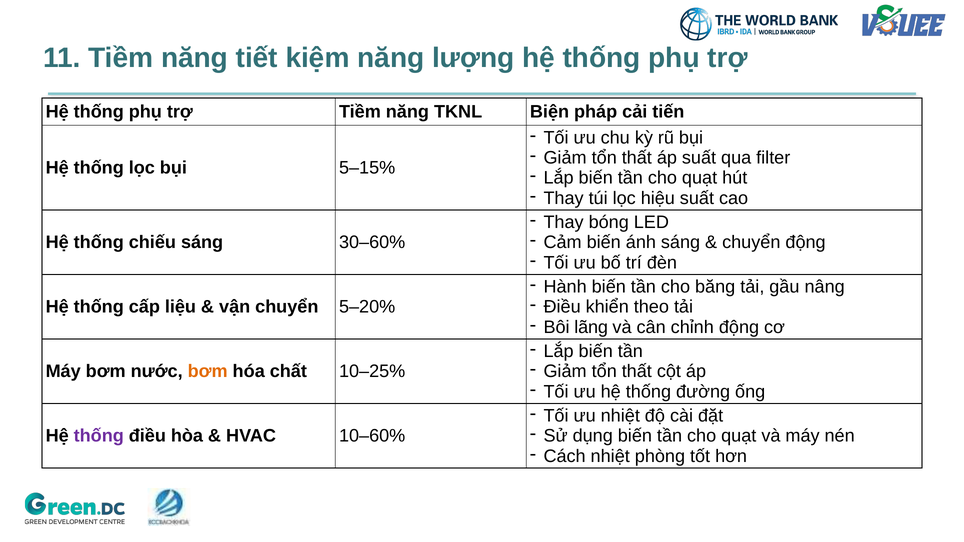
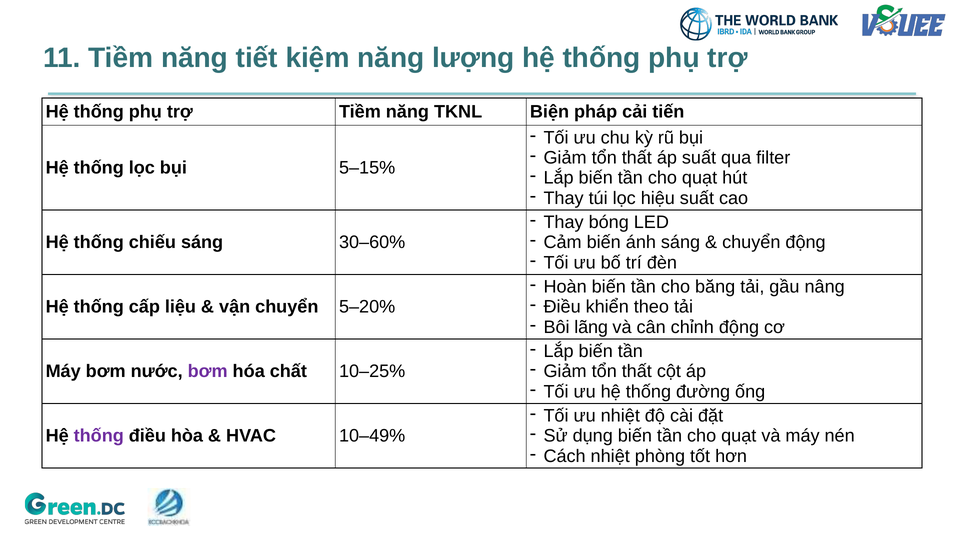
Hành: Hành -> Hoàn
bơm at (208, 372) colour: orange -> purple
10–60%: 10–60% -> 10–49%
